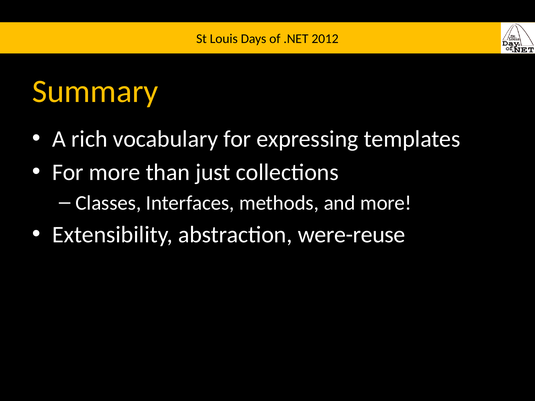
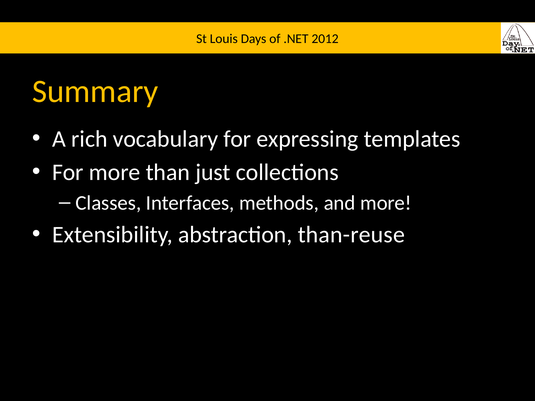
were-reuse: were-reuse -> than-reuse
